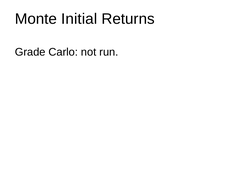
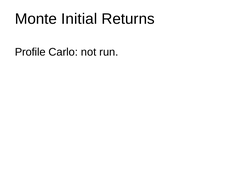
Grade: Grade -> Profile
